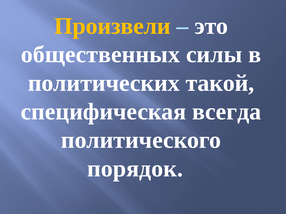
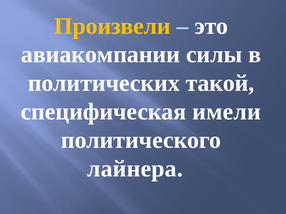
общественных: общественных -> авиакомпании
всегда: всегда -> имели
порядок: порядок -> лайнера
